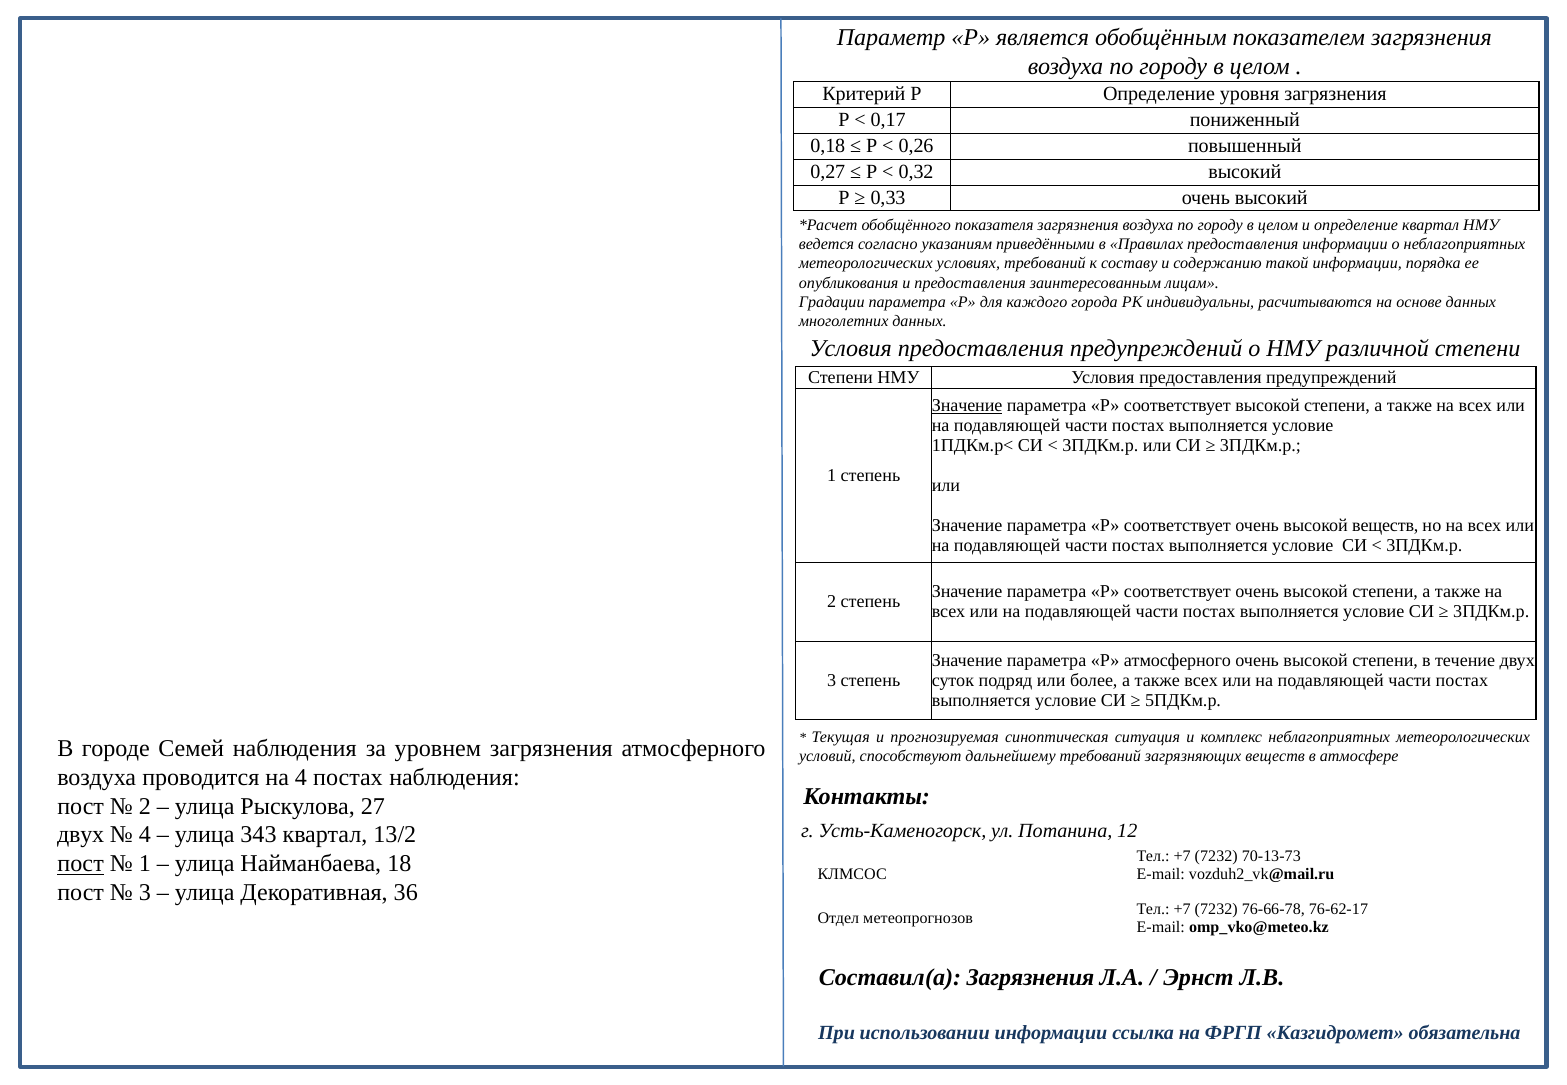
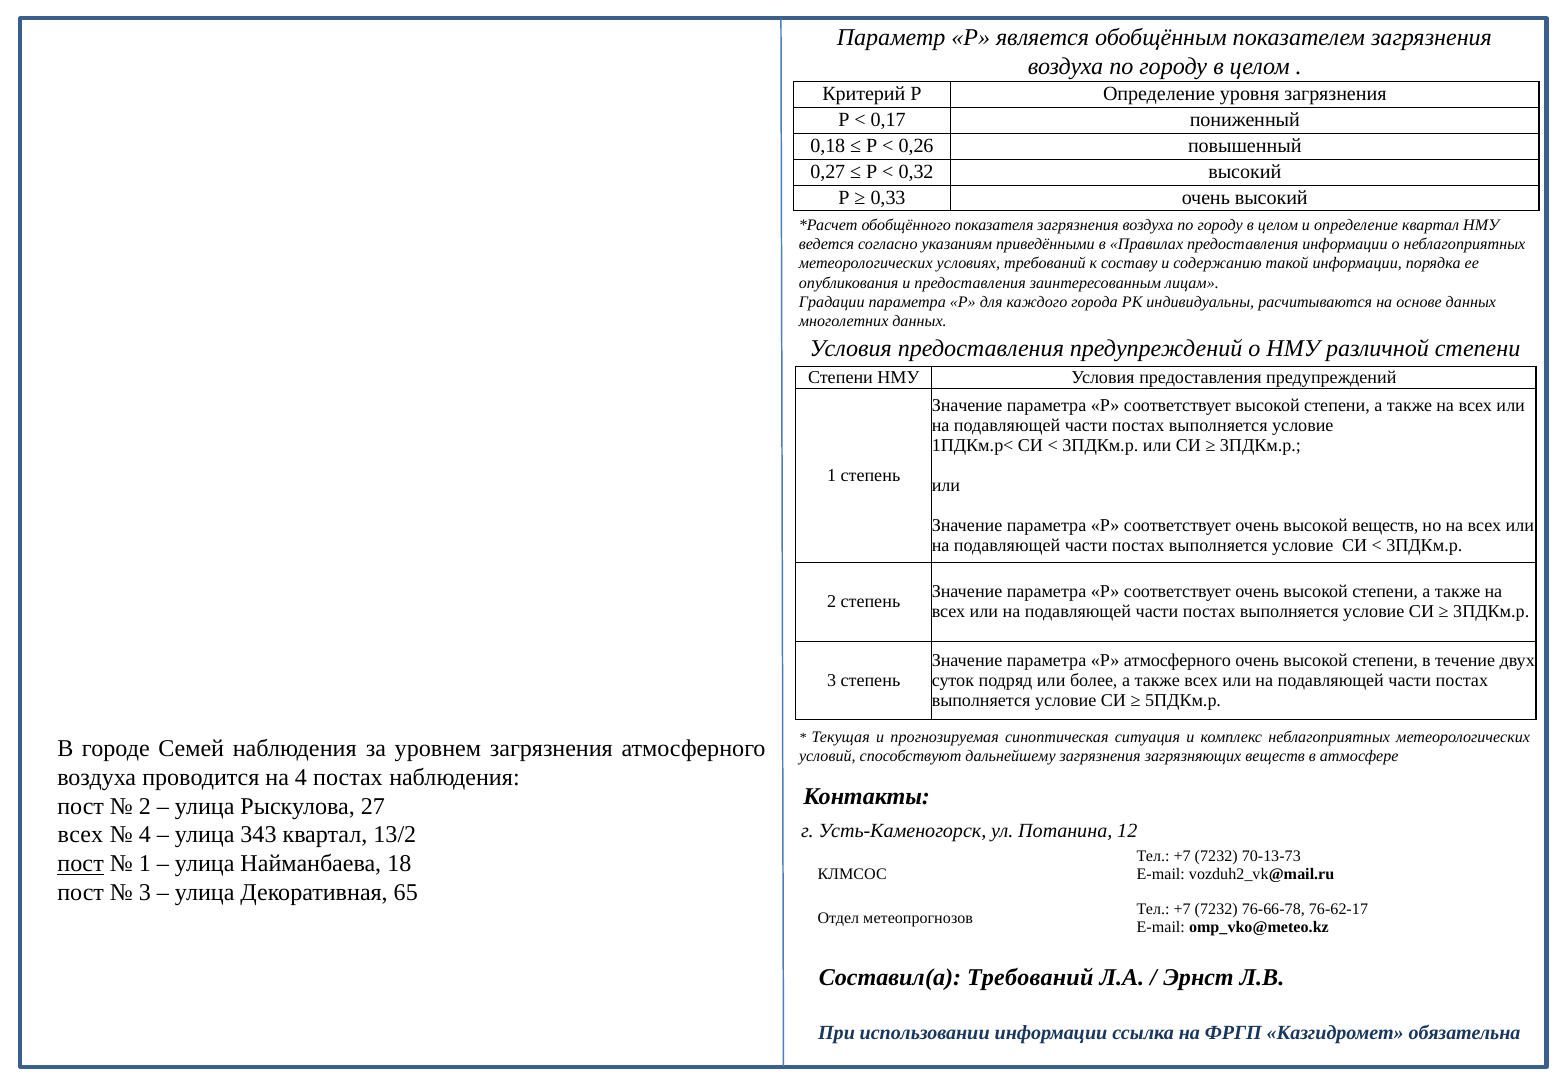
Значение at (967, 405) underline: present -> none
дальнейшему требований: требований -> загрязнения
двух at (81, 835): двух -> всех
36: 36 -> 65
Составил(а Загрязнения: Загрязнения -> Требований
